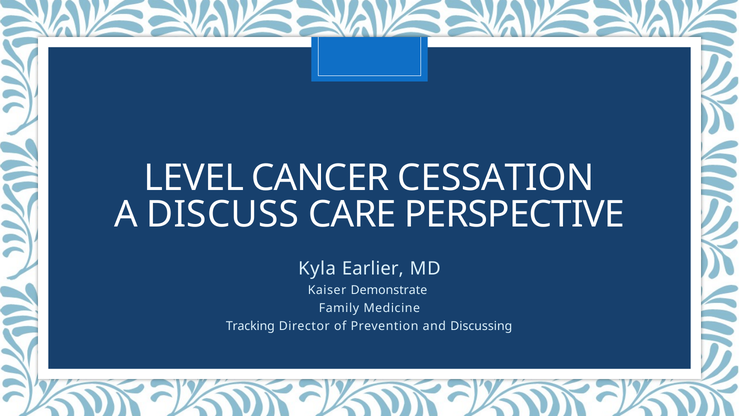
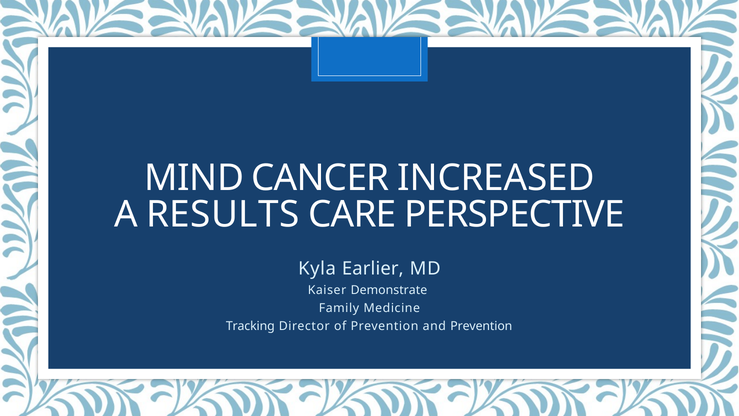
LEVEL: LEVEL -> MIND
CESSATION: CESSATION -> INCREASED
DISCUSS: DISCUSS -> RESULTS
and Discussing: Discussing -> Prevention
